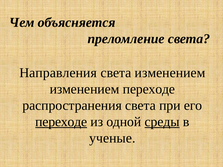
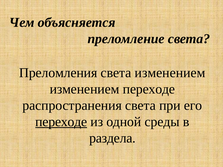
Направления: Направления -> Преломления
среды underline: present -> none
ученые: ученые -> раздела
